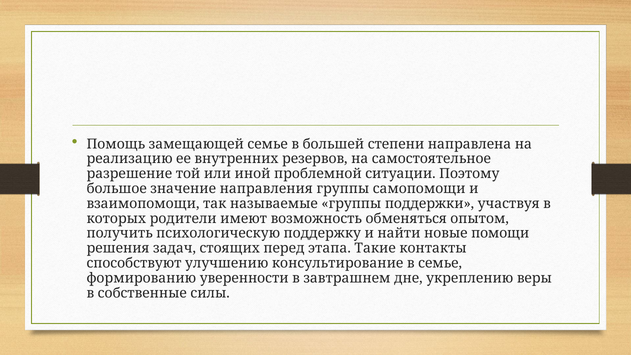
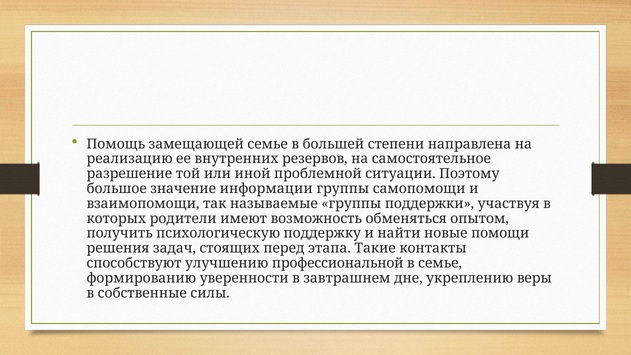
направления: направления -> информации
консультирование: консультирование -> профессиональной
